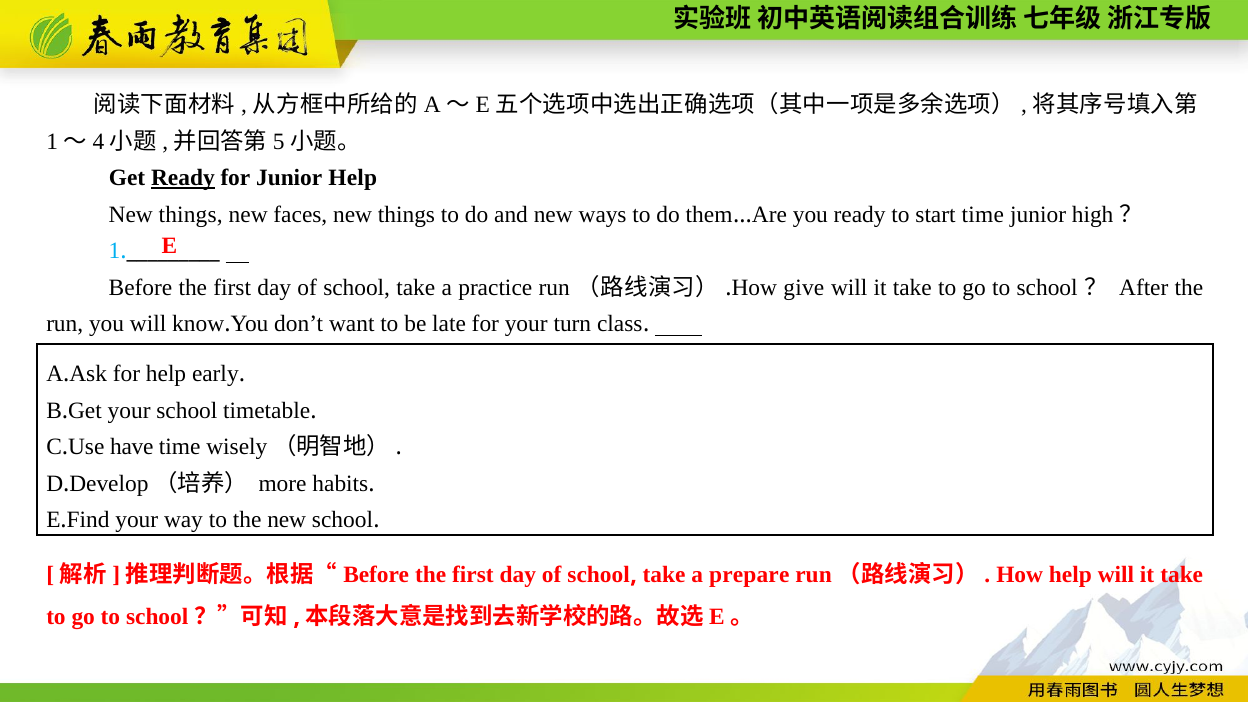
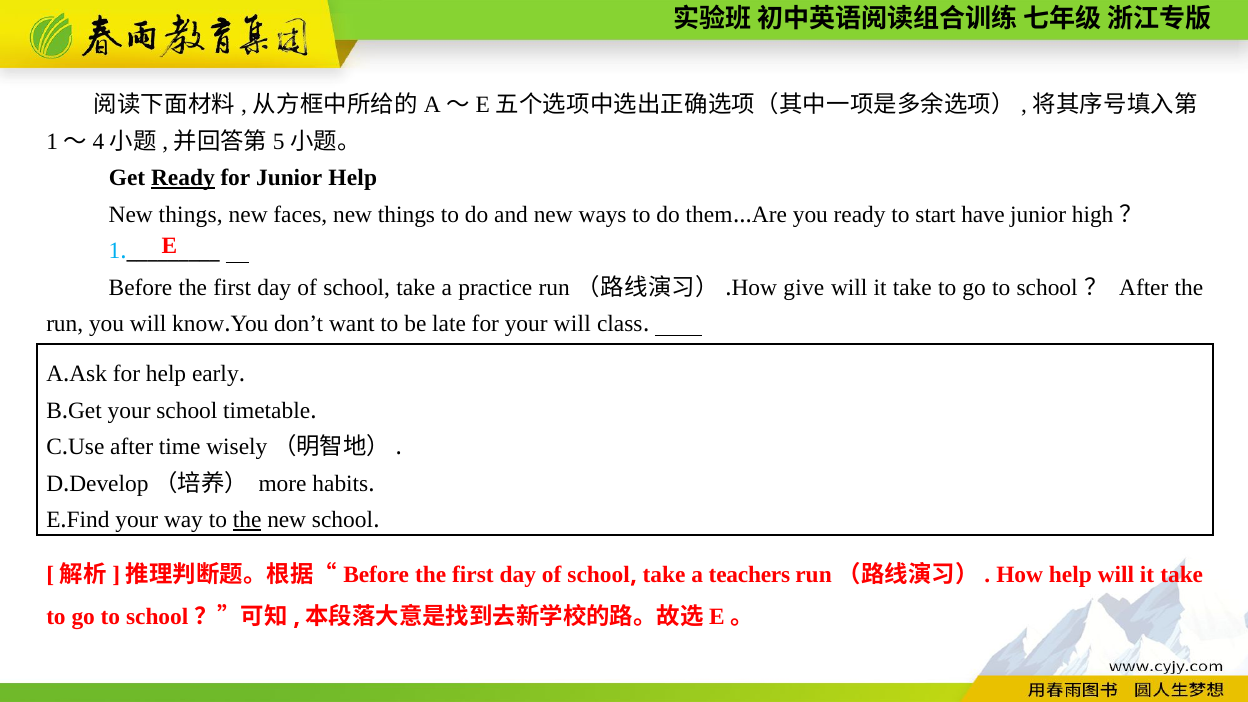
start time: time -> have
your turn: turn -> will
have at (132, 447): have -> after
the at (247, 520) underline: none -> present
prepare: prepare -> teachers
